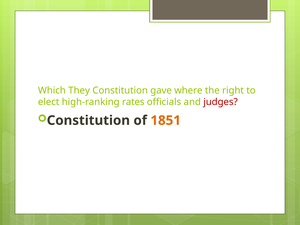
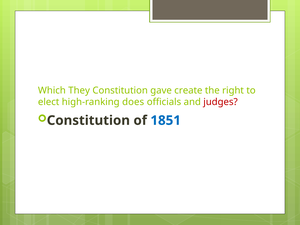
where: where -> create
rates: rates -> does
1851 colour: orange -> blue
